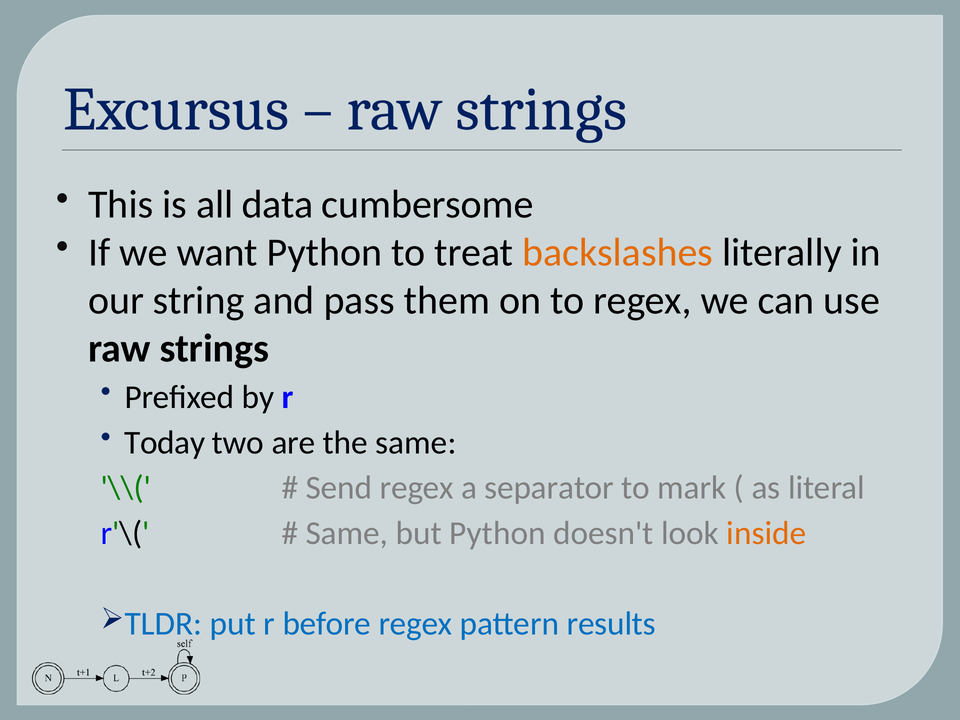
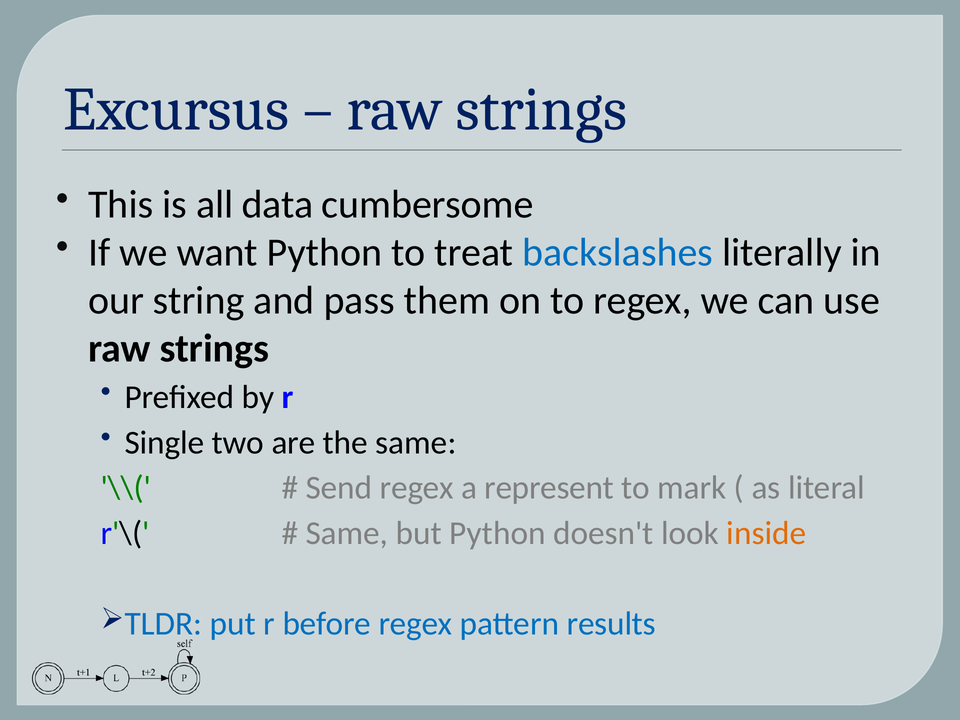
backslashes colour: orange -> blue
Today: Today -> Single
separator: separator -> represent
